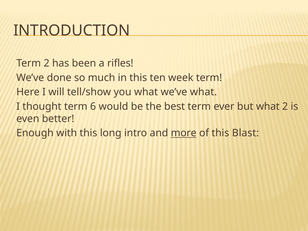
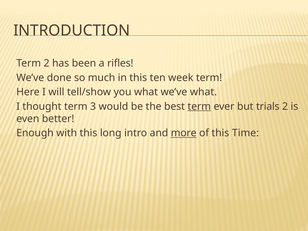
6: 6 -> 3
term at (199, 106) underline: none -> present
but what: what -> trials
Blast: Blast -> Time
